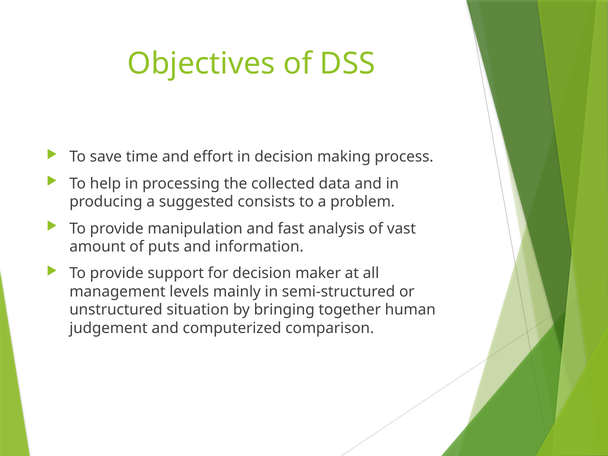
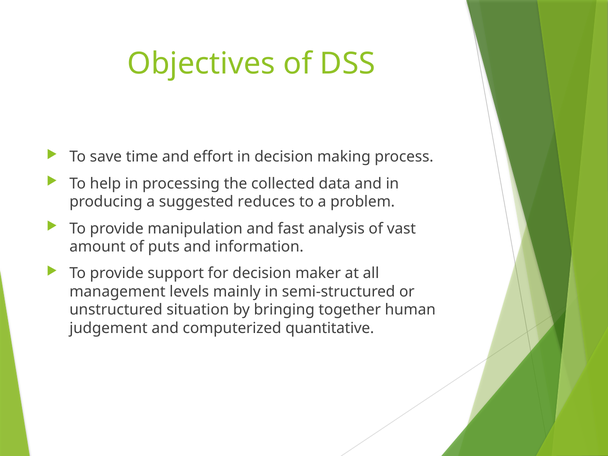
consists: consists -> reduces
comparison: comparison -> quantitative
